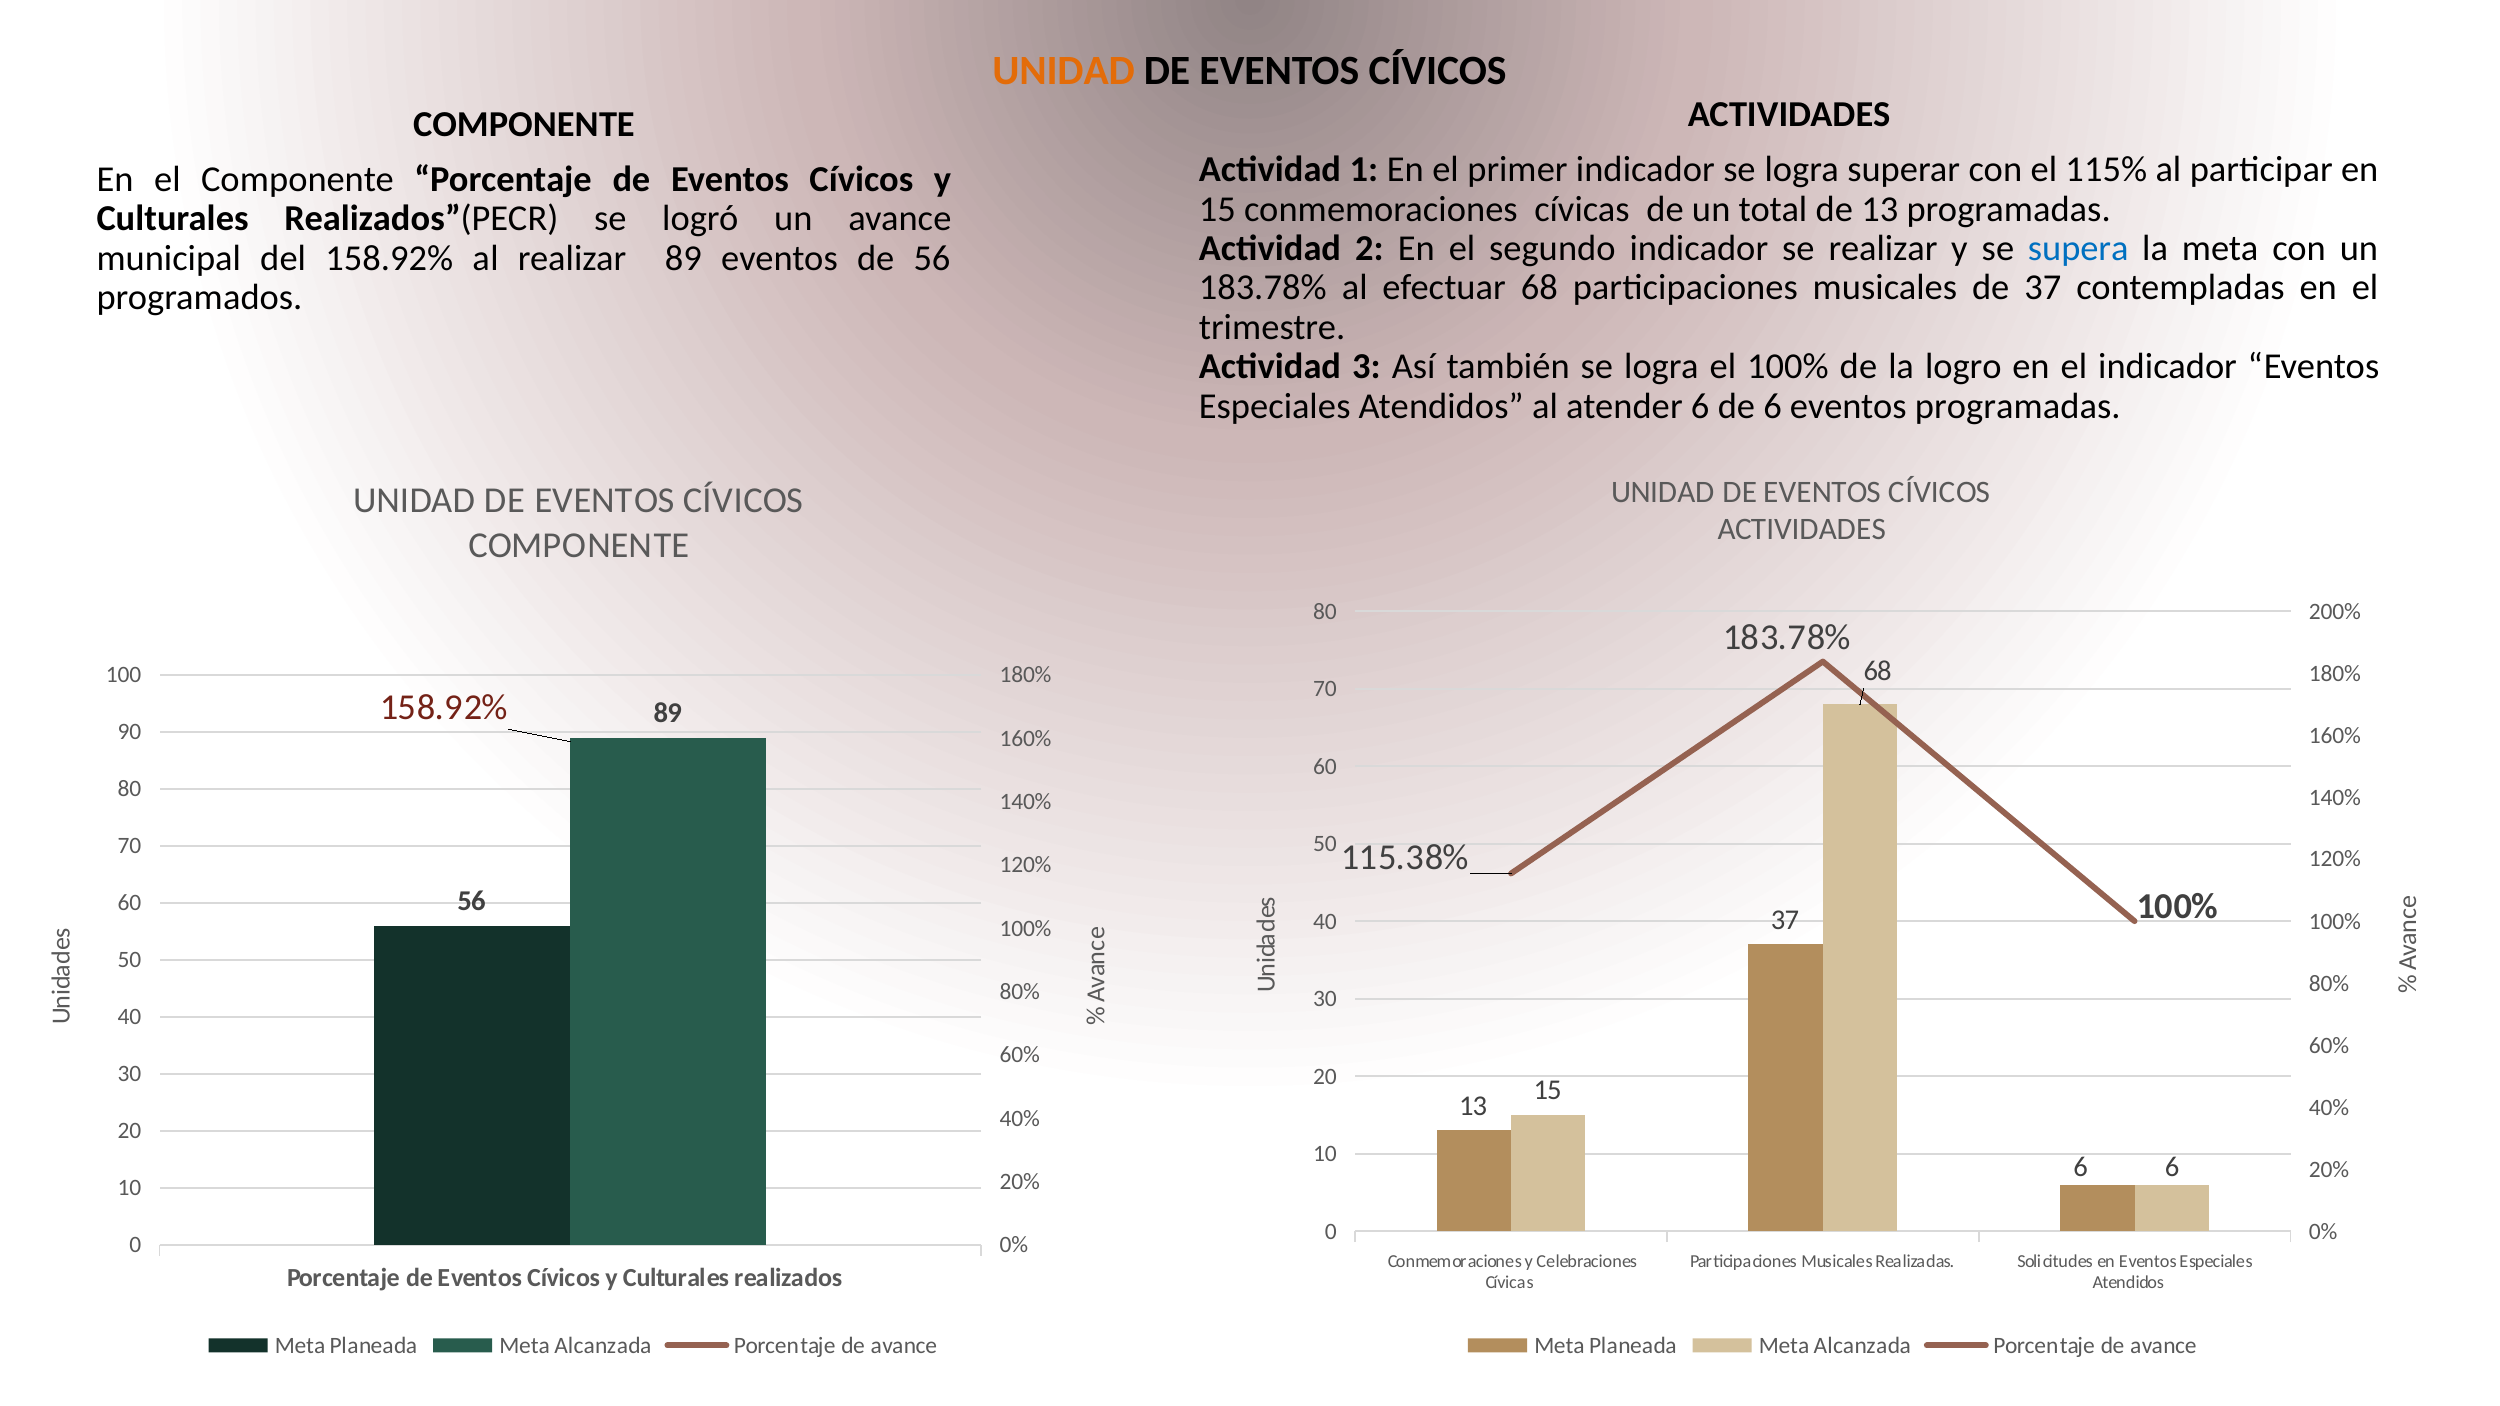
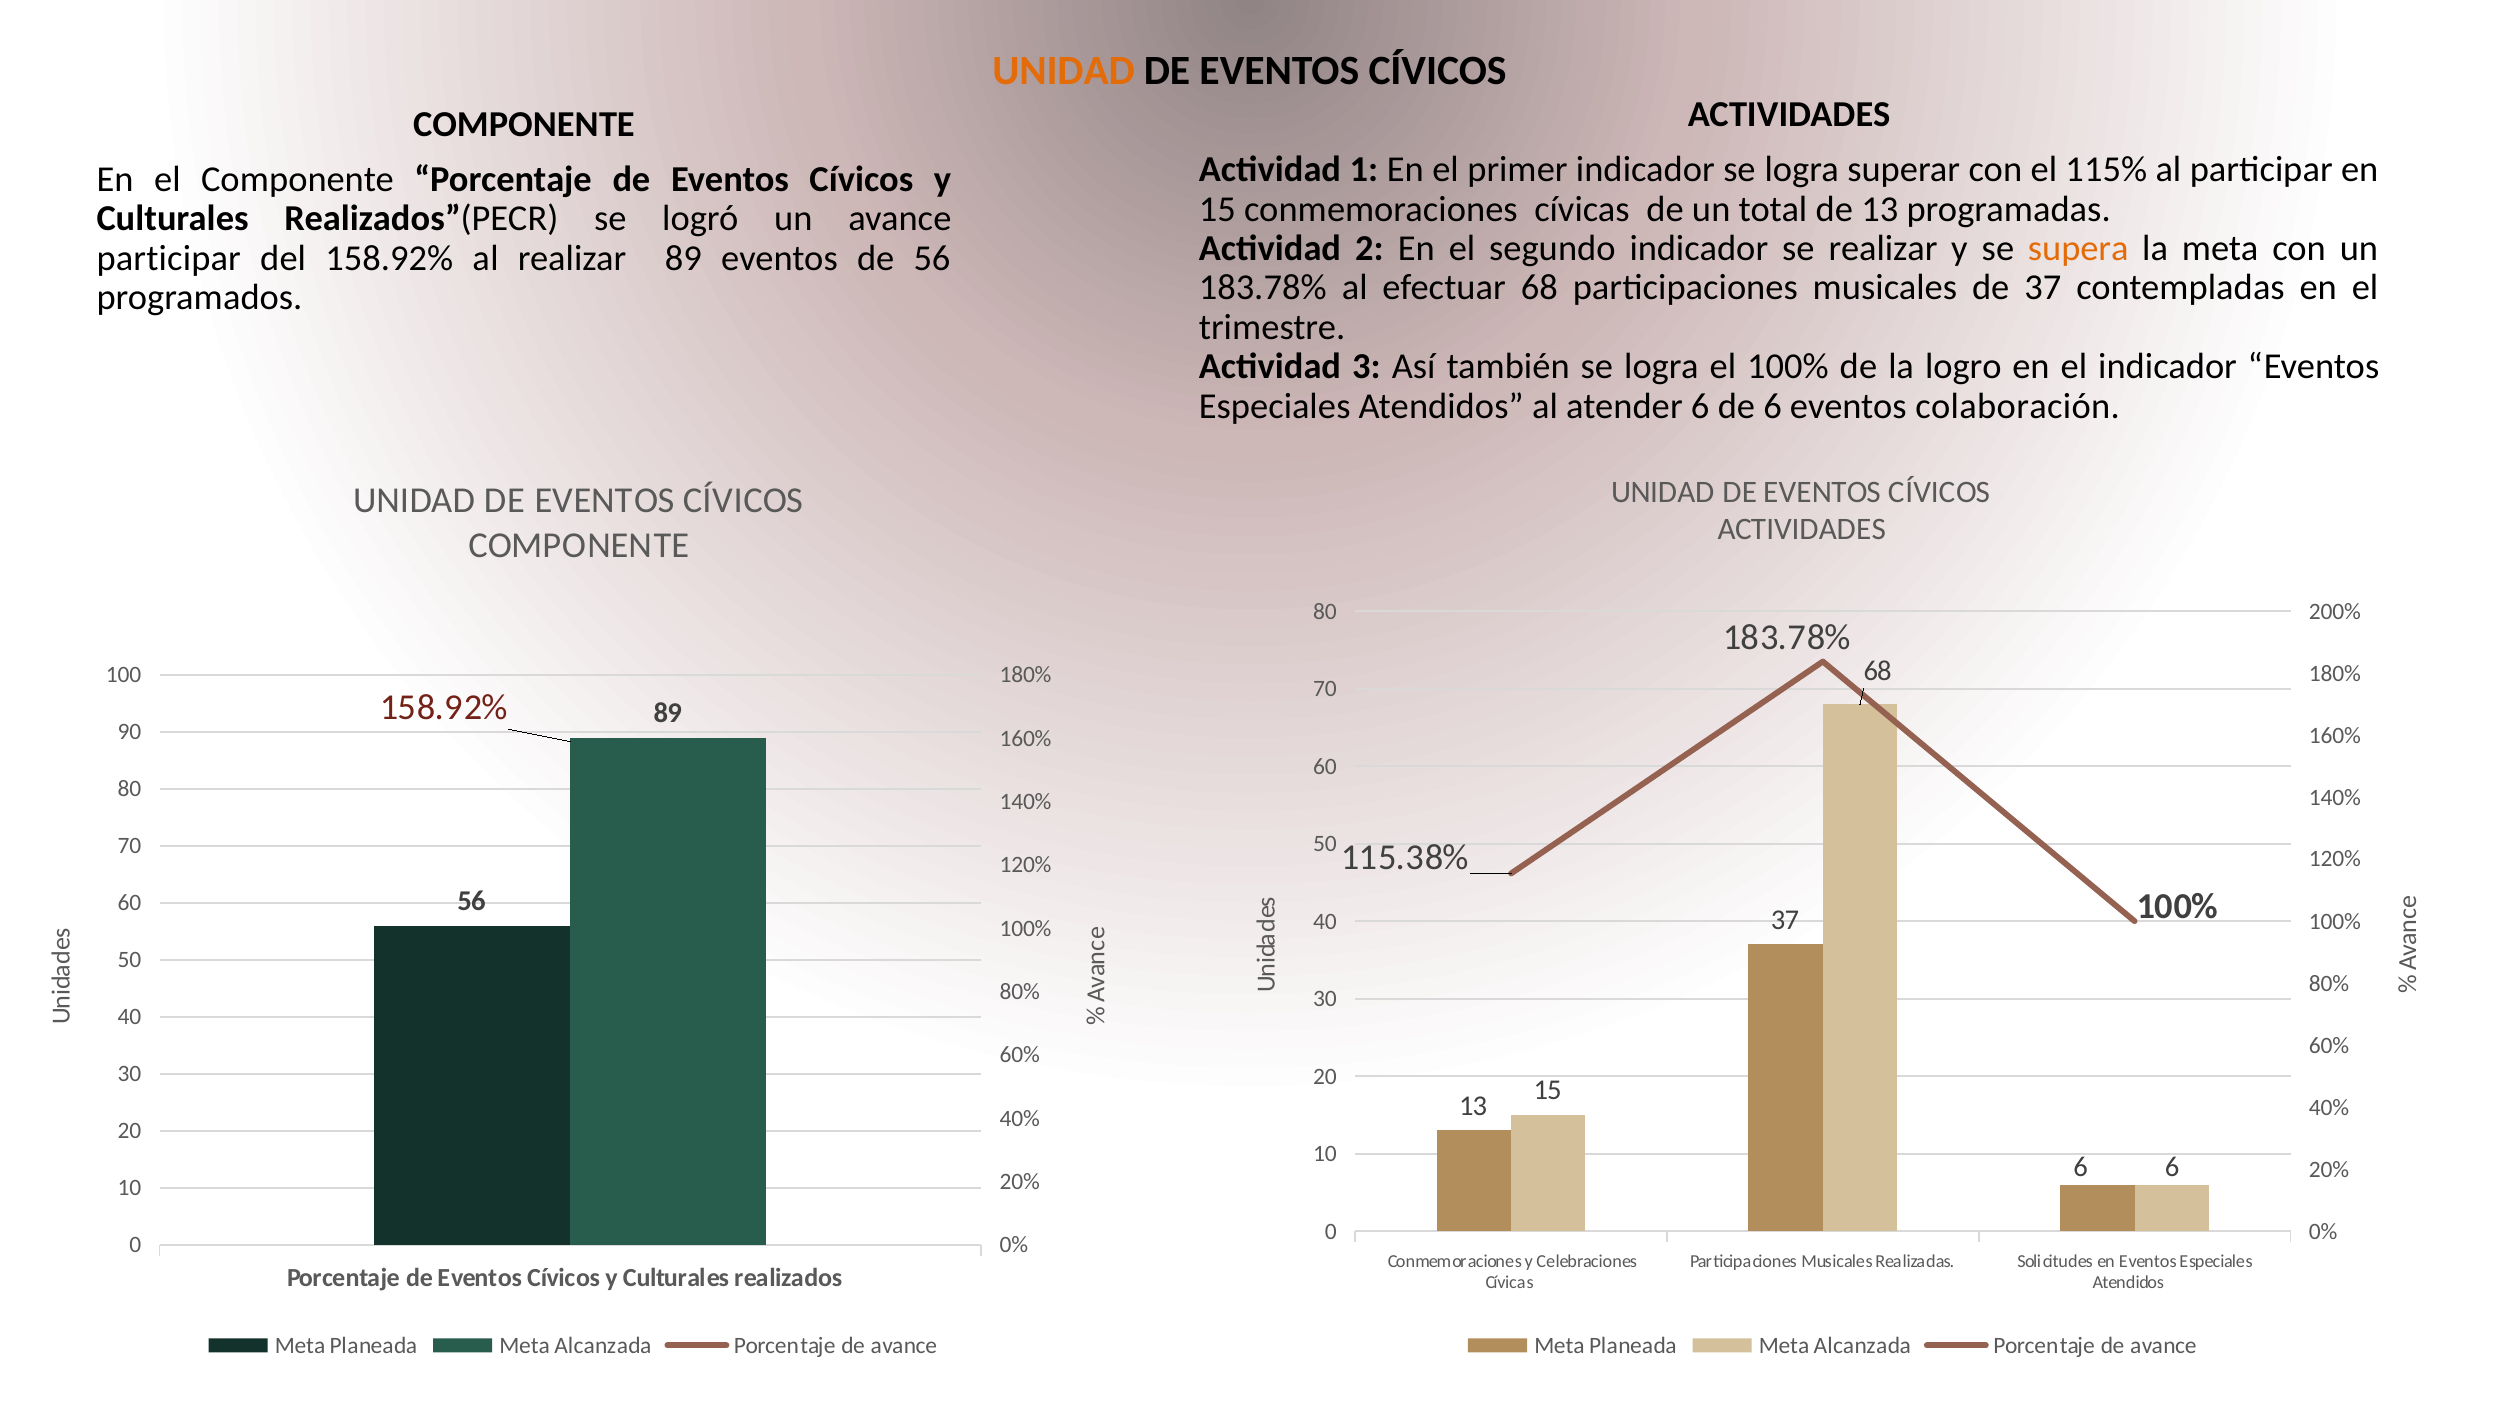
supera colour: blue -> orange
municipal at (169, 258): municipal -> participar
eventos programadas: programadas -> colaboración
